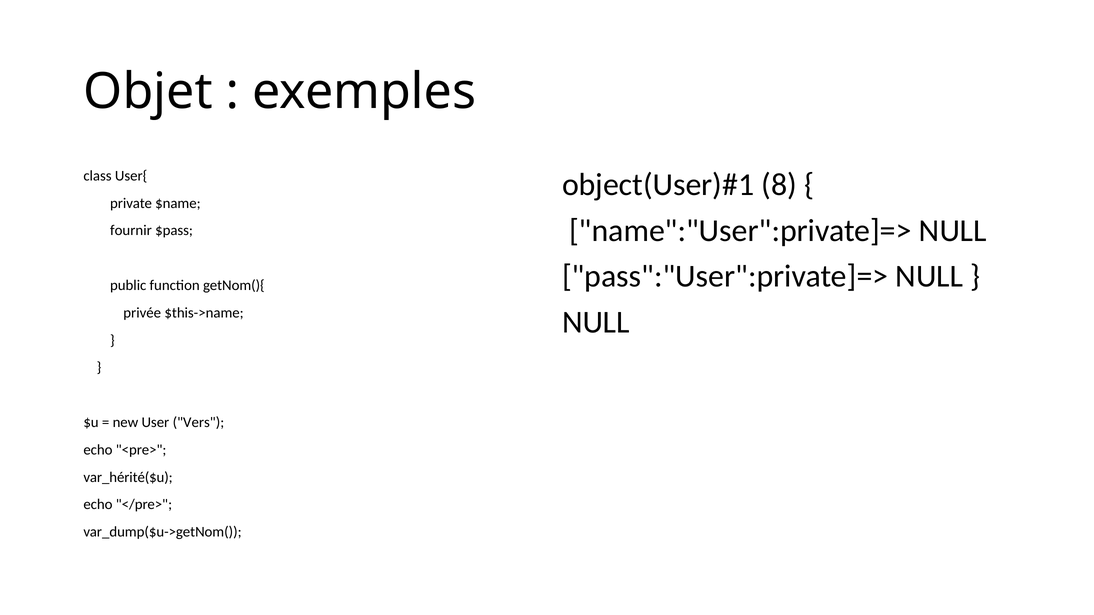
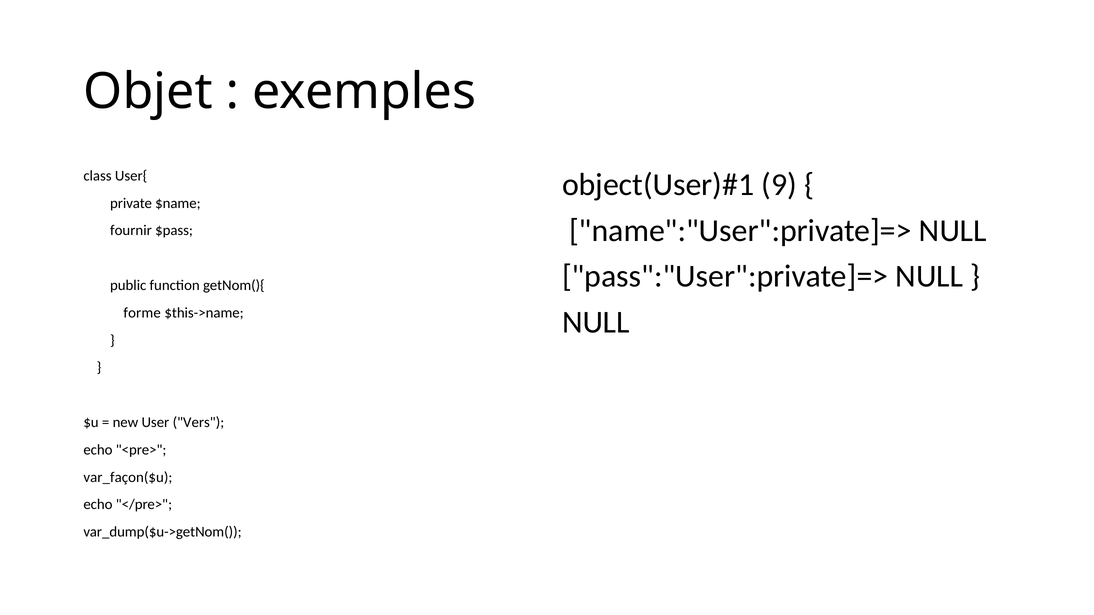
8: 8 -> 9
privée: privée -> forme
var_hérité($u: var_hérité($u -> var_façon($u
